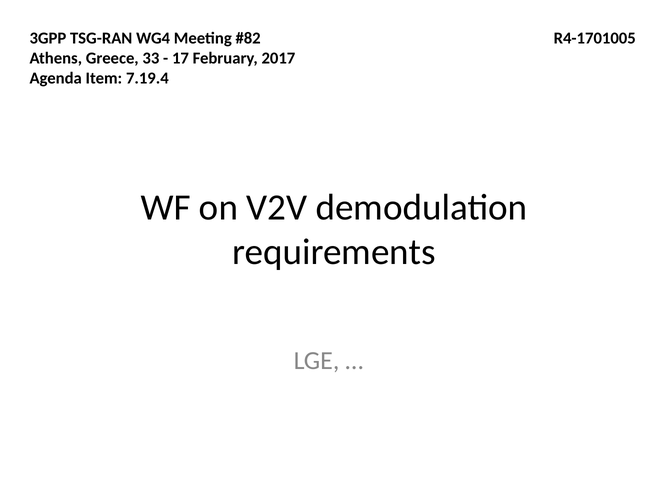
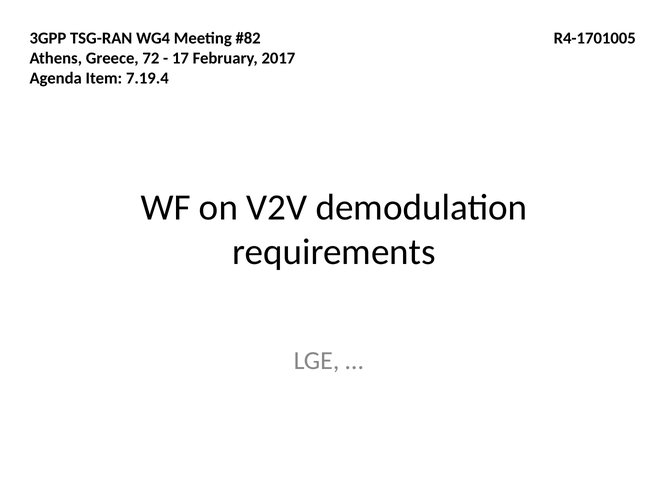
33: 33 -> 72
